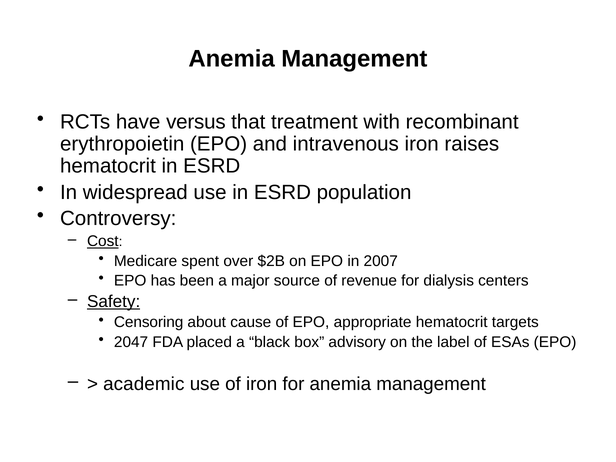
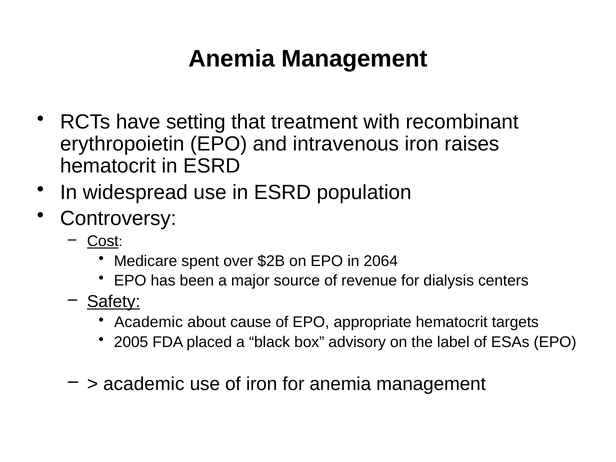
versus: versus -> setting
2007: 2007 -> 2064
Censoring at (149, 322): Censoring -> Academic
2047: 2047 -> 2005
